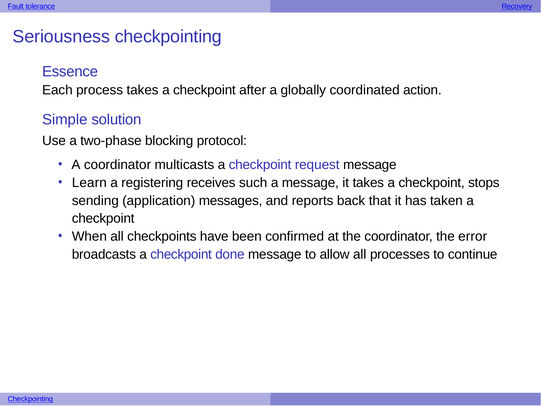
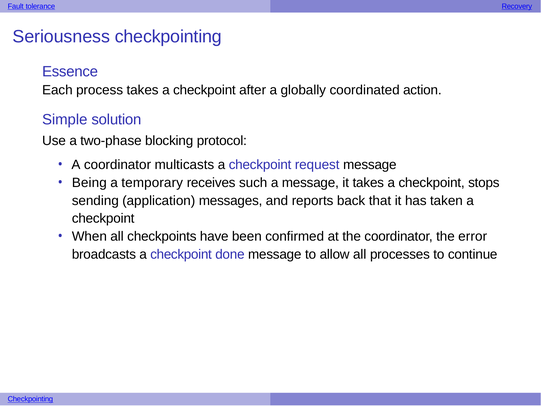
Learn: Learn -> Being
registering: registering -> temporary
